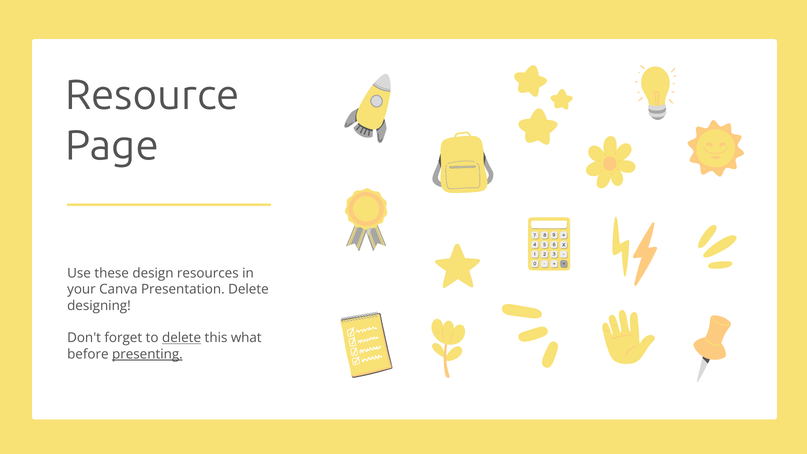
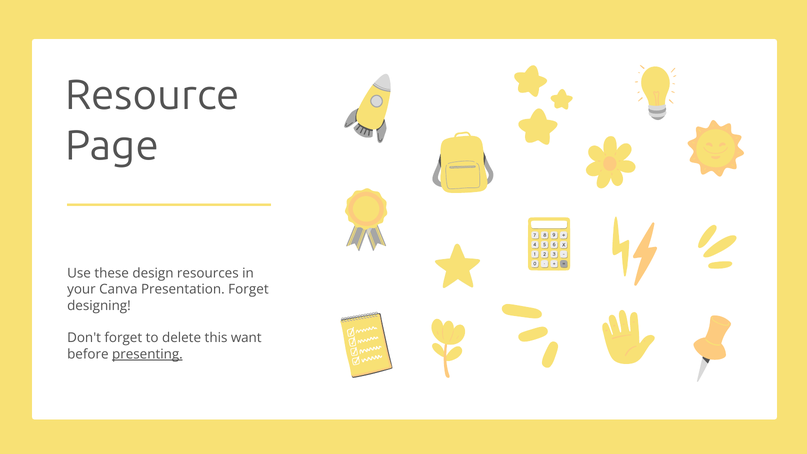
Presentation Delete: Delete -> Forget
delete at (182, 338) underline: present -> none
what: what -> want
